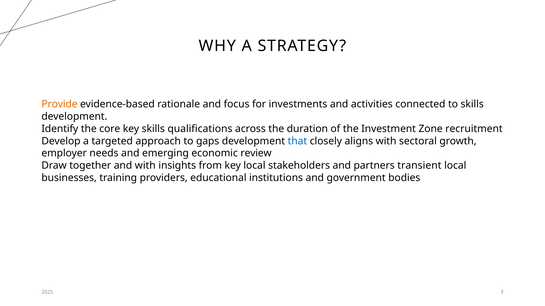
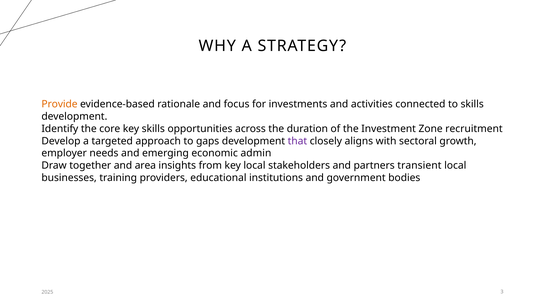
qualifications: qualifications -> opportunities
that colour: blue -> purple
review: review -> admin
and with: with -> area
